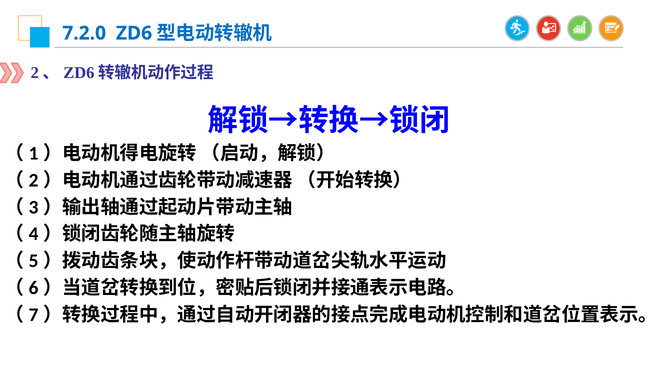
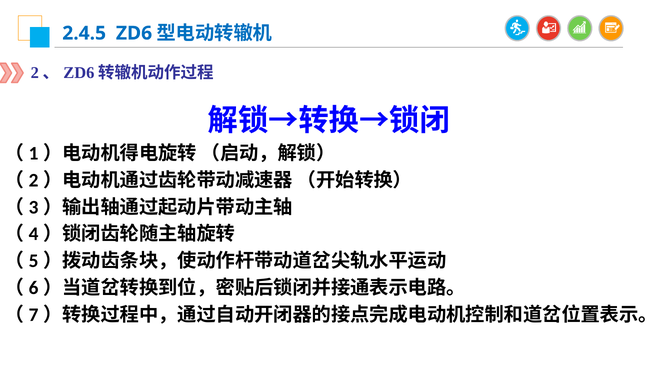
7.2.0: 7.2.0 -> 2.4.5
